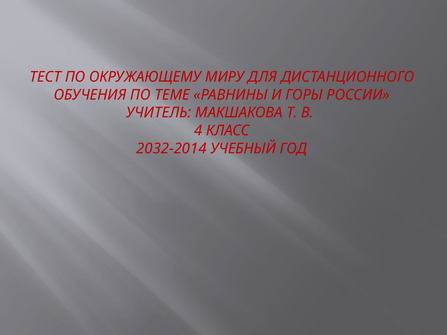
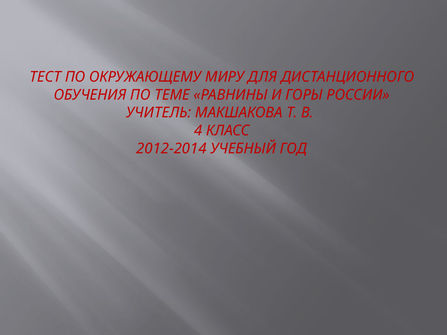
2032-2014: 2032-2014 -> 2012-2014
